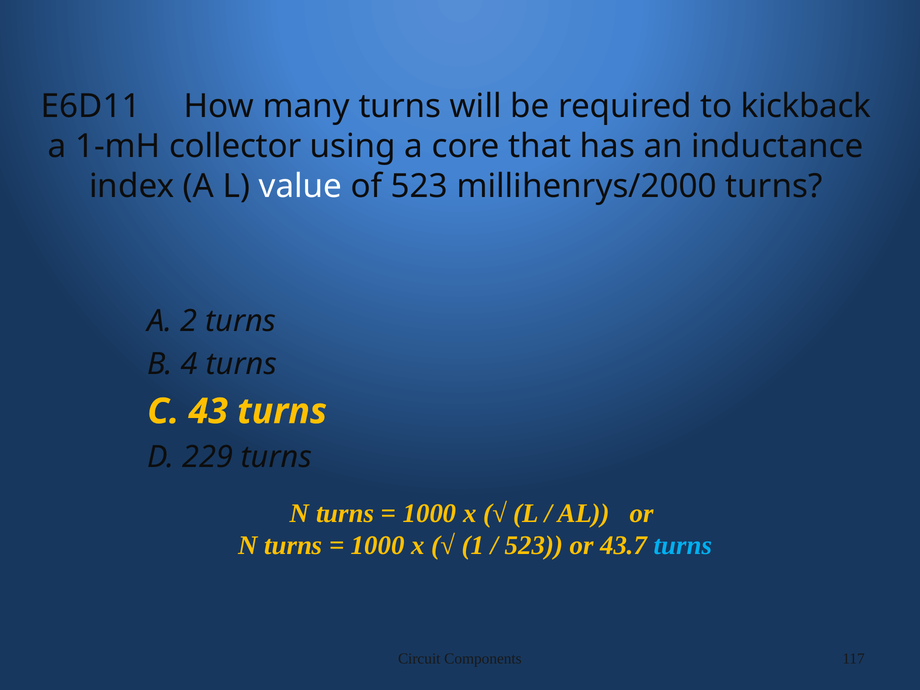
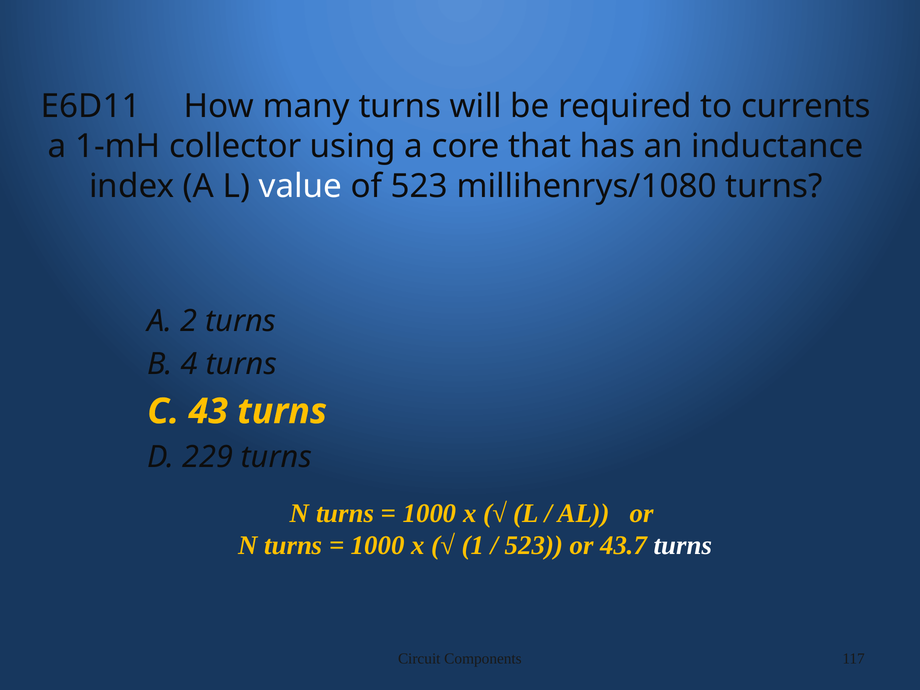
kickback: kickback -> currents
millihenrys/2000: millihenrys/2000 -> millihenrys/1080
turns at (683, 545) colour: light blue -> white
